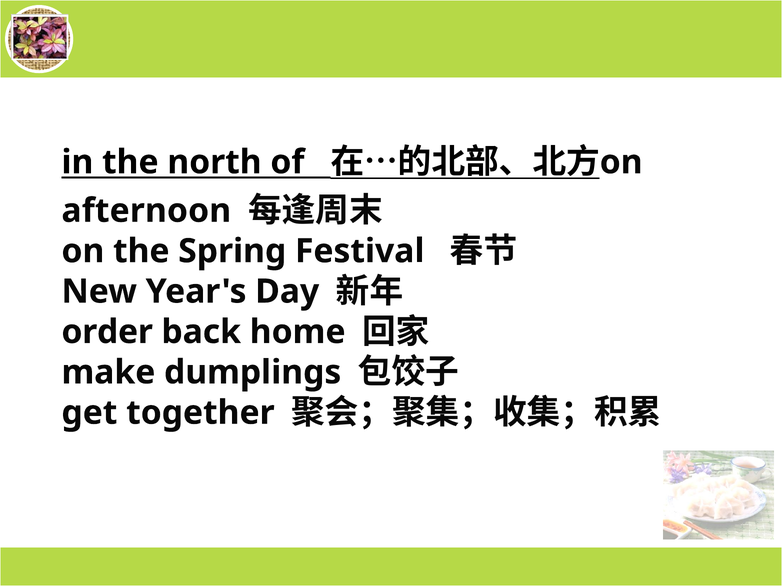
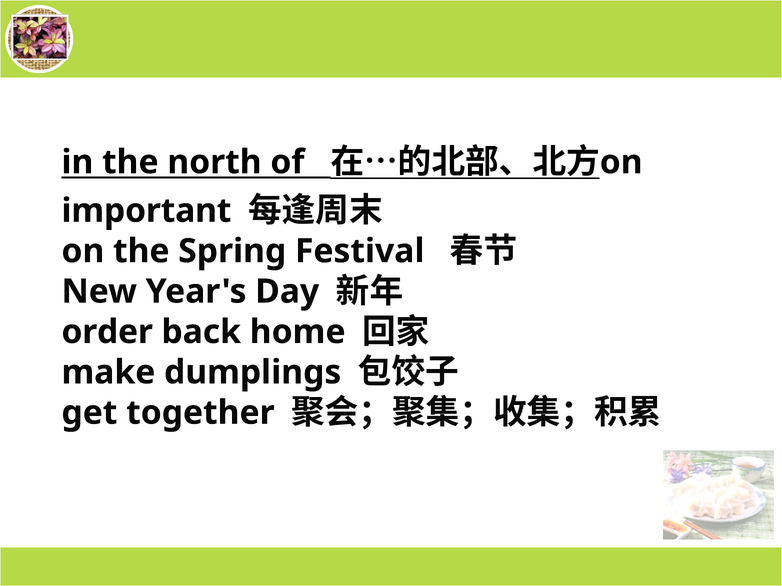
afternoon: afternoon -> important
